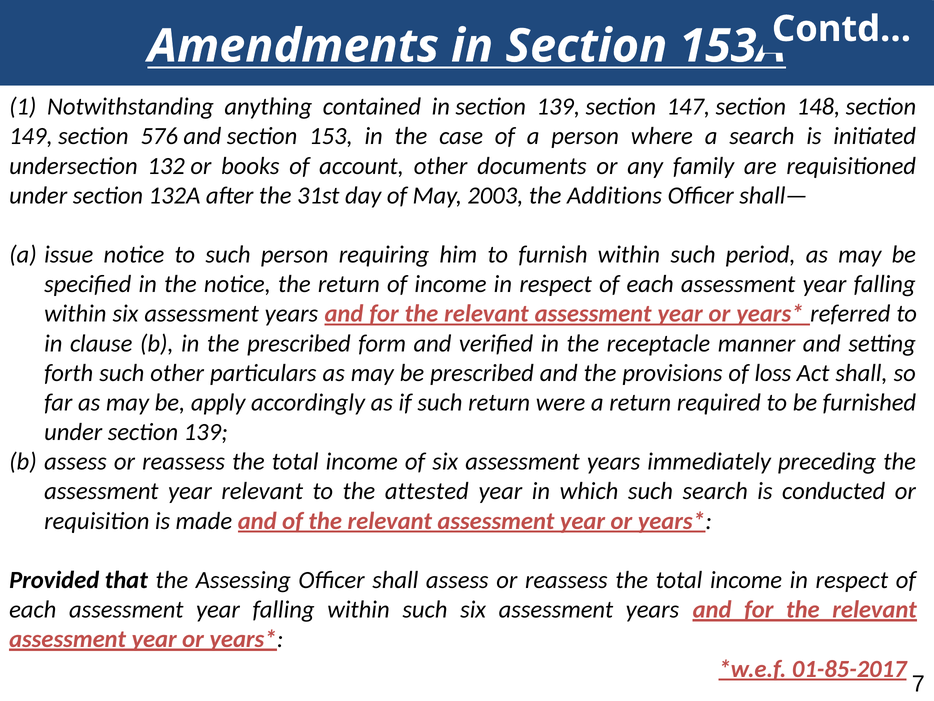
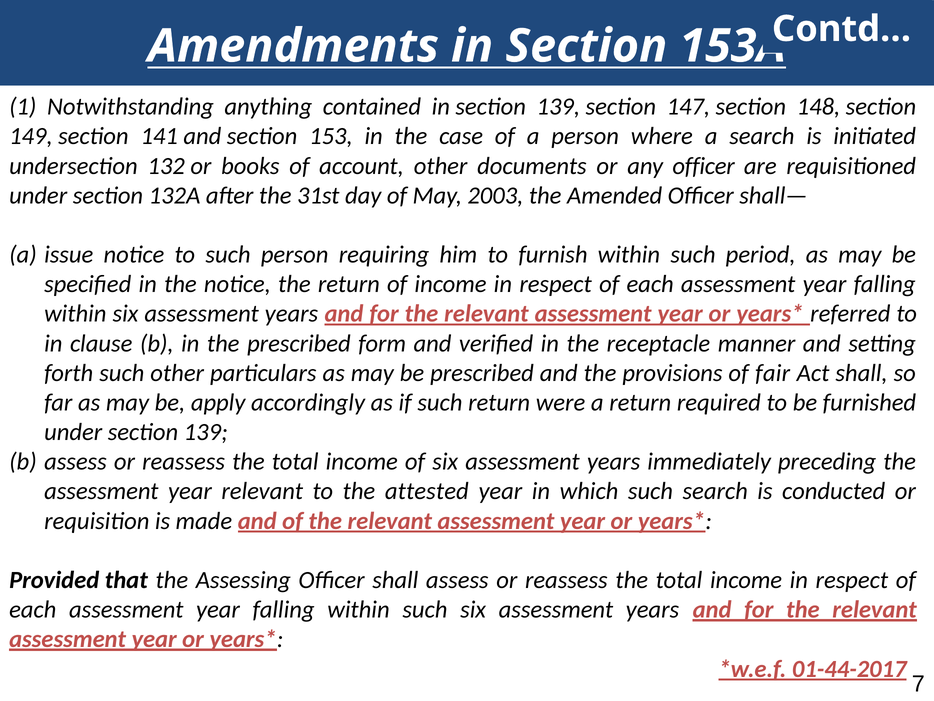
576: 576 -> 141
any family: family -> officer
Additions: Additions -> Amended
loss: loss -> fair
01-85-2017: 01-85-2017 -> 01-44-2017
